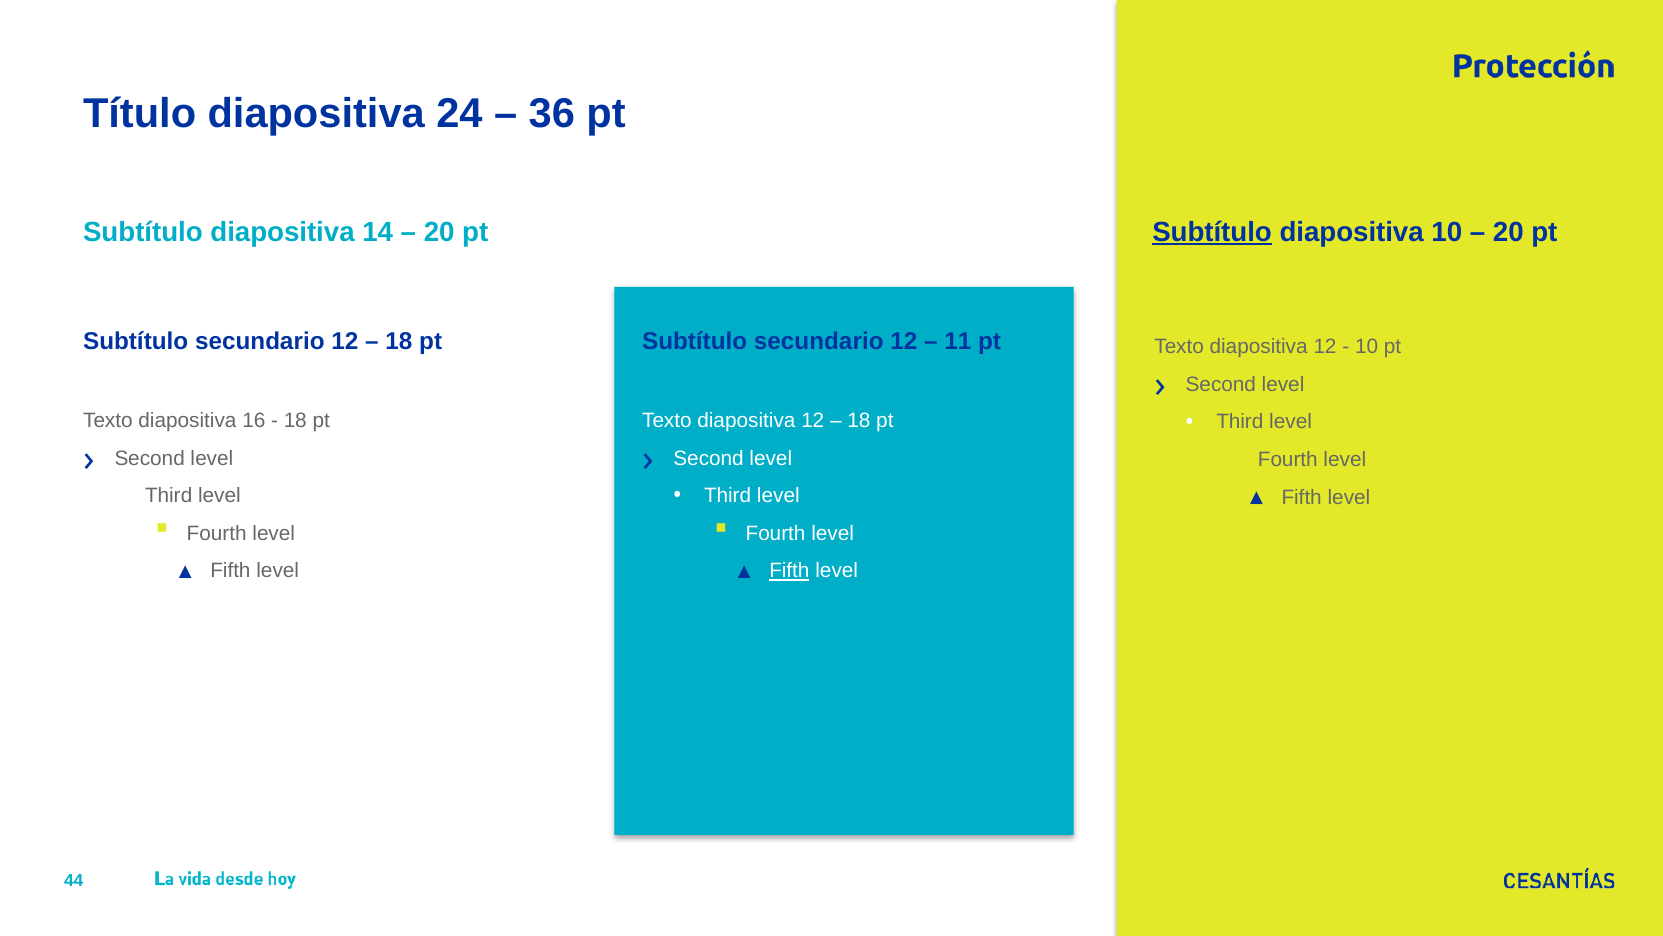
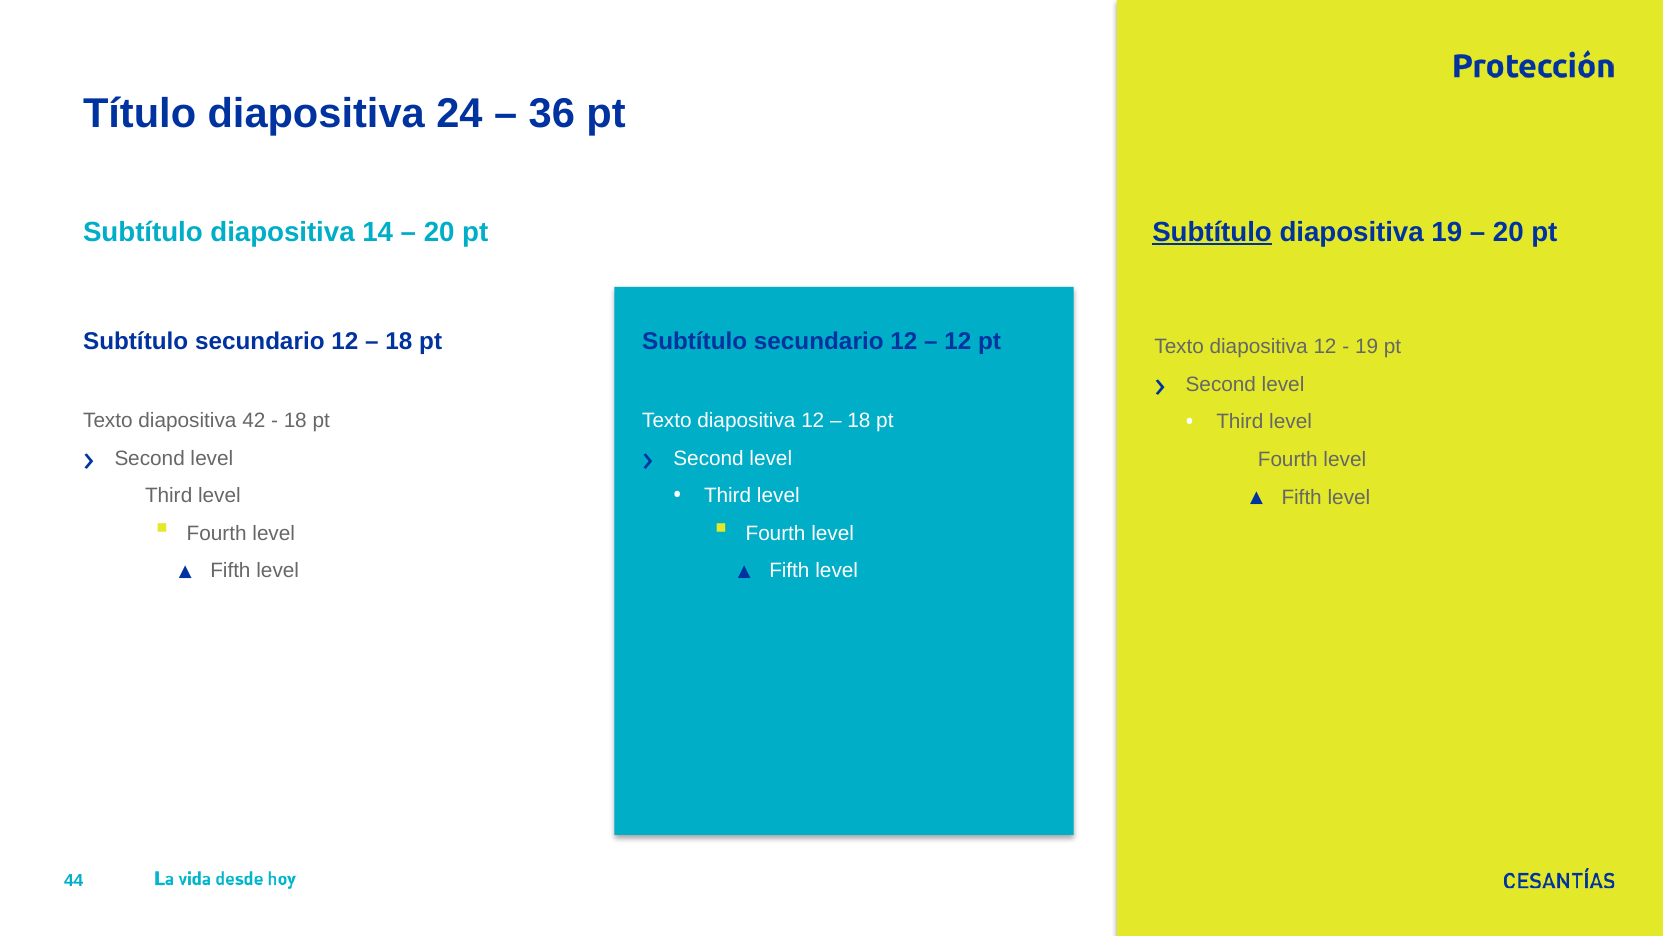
diapositiva 10: 10 -> 19
11 at (958, 341): 11 -> 12
10 at (1367, 347): 10 -> 19
16: 16 -> 42
Fifth at (789, 571) underline: present -> none
